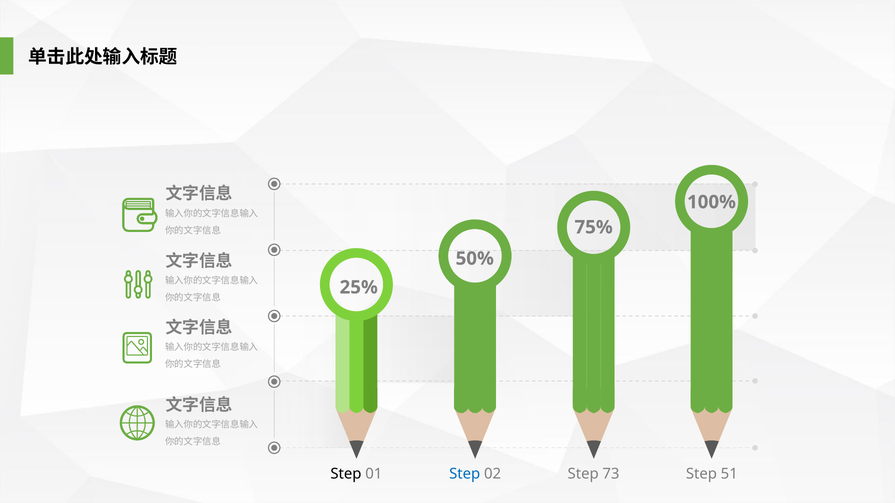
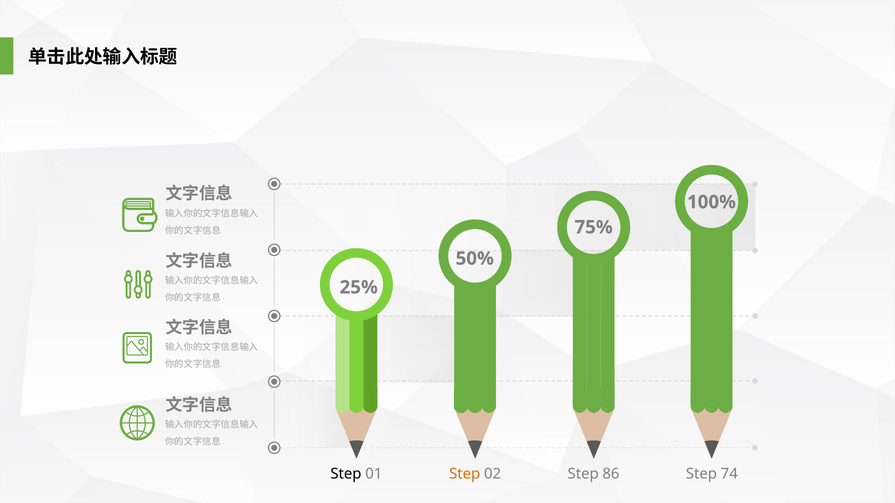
Step at (465, 474) colour: blue -> orange
73: 73 -> 86
51: 51 -> 74
